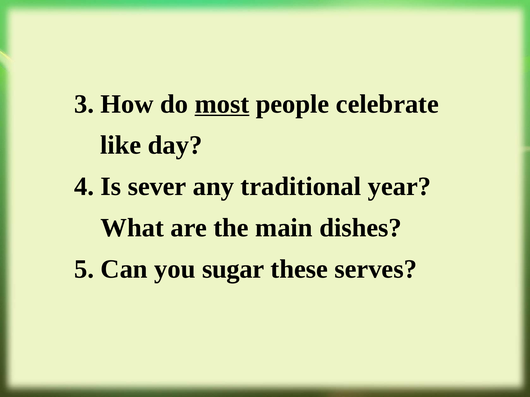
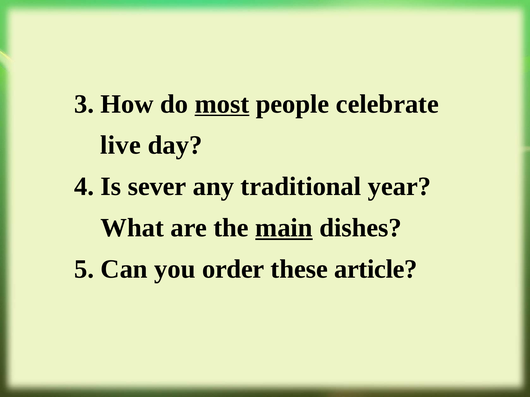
like: like -> live
main underline: none -> present
sugar: sugar -> order
serves: serves -> article
